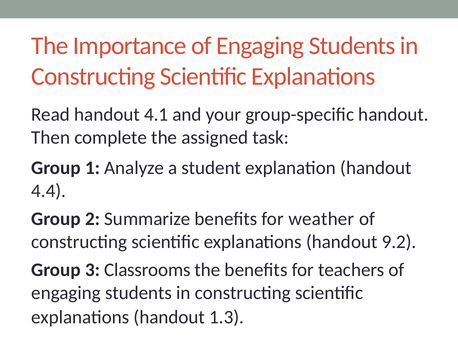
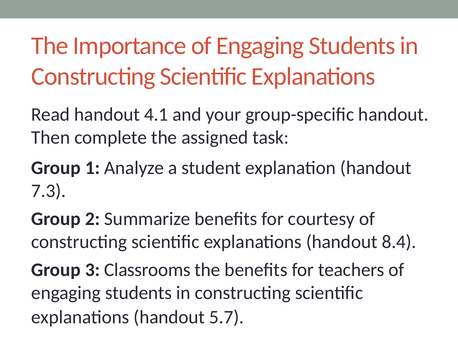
4.4: 4.4 -> 7.3
weather: weather -> courtesy
9.2: 9.2 -> 8.4
1.3: 1.3 -> 5.7
